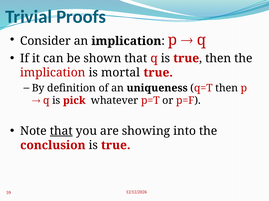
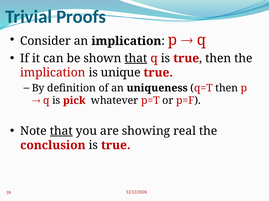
that at (136, 59) underline: none -> present
mortal: mortal -> unique
into: into -> real
